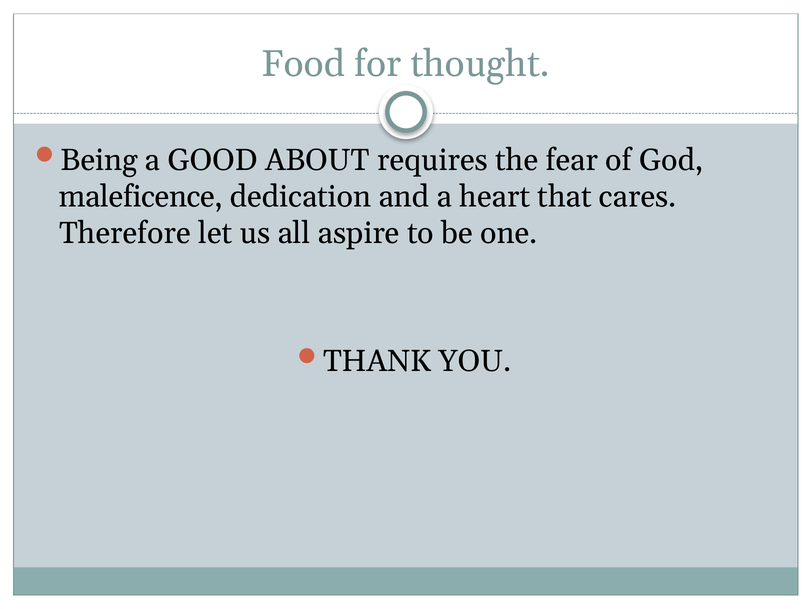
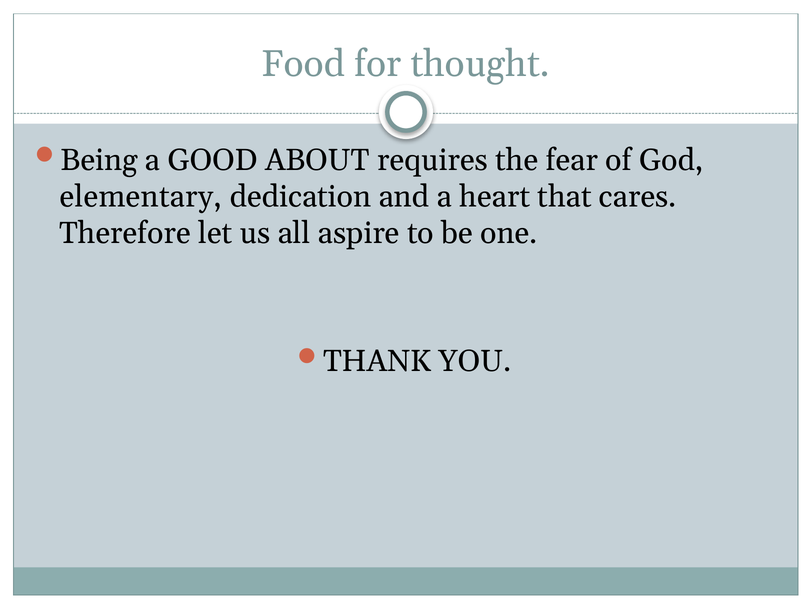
maleficence: maleficence -> elementary
